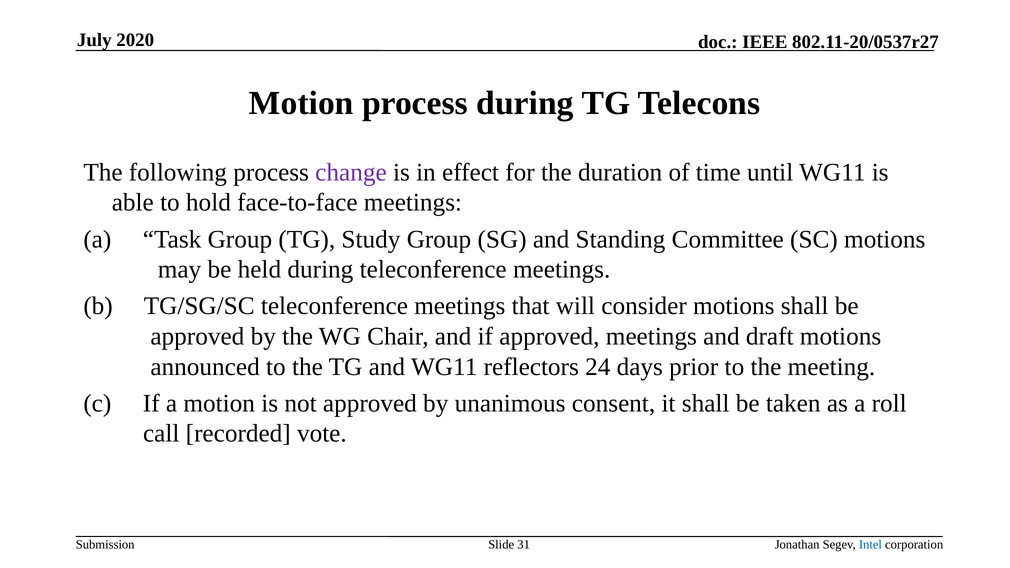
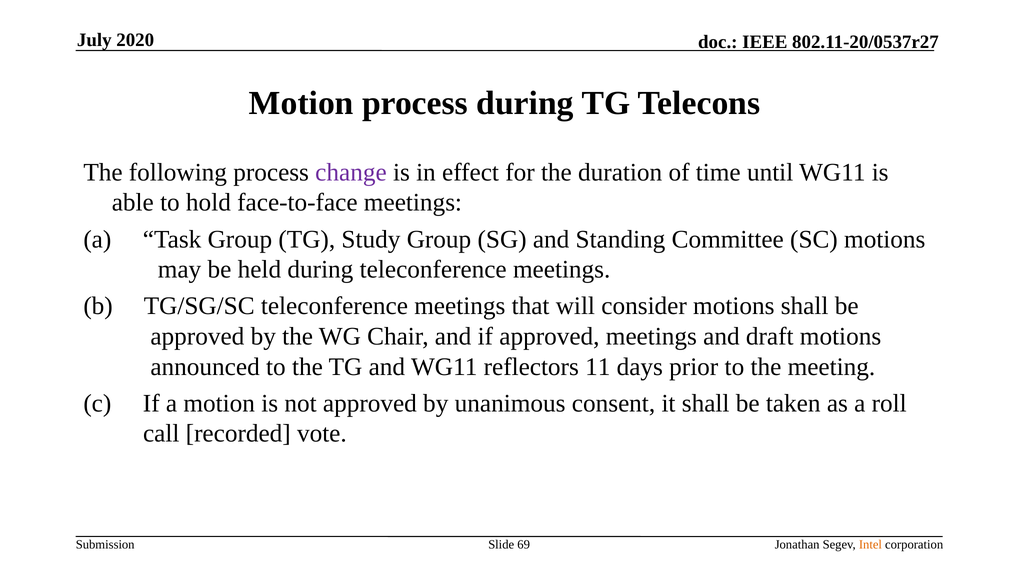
24: 24 -> 11
31: 31 -> 69
Intel colour: blue -> orange
